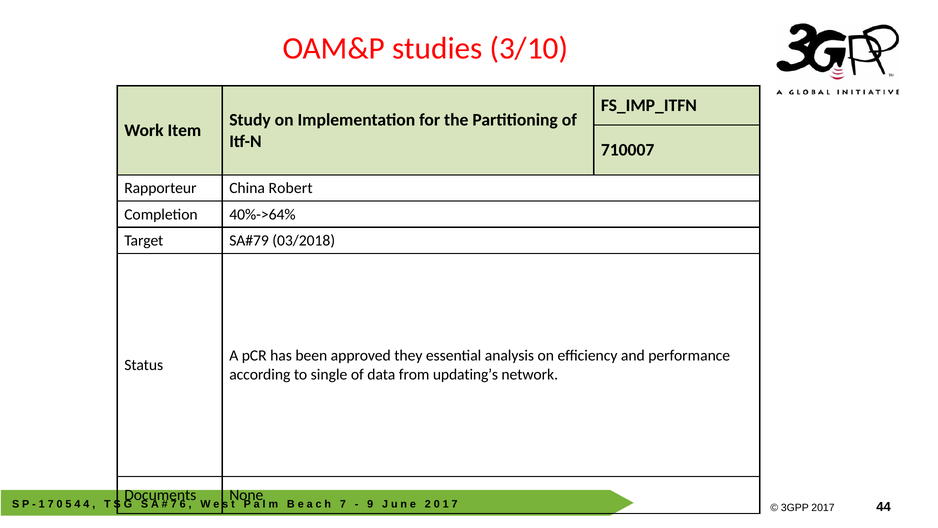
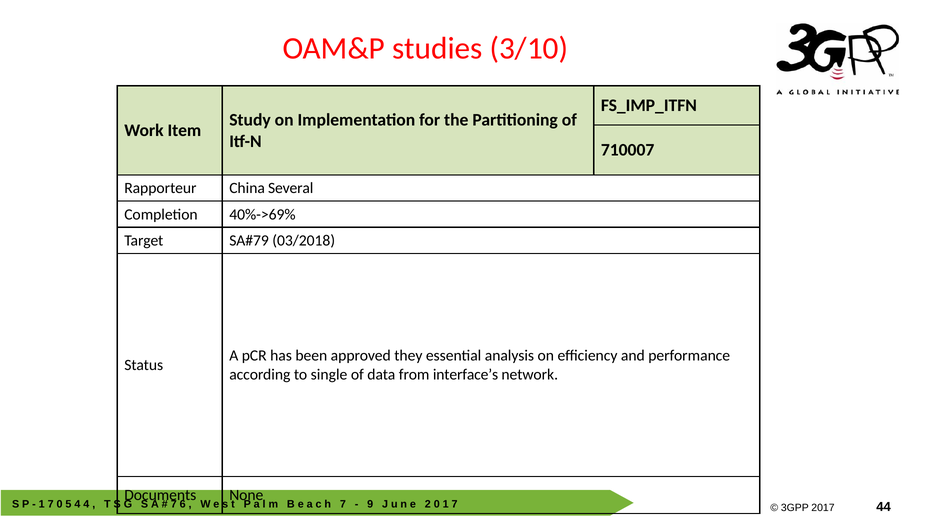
Robert: Robert -> Several
40%->64%: 40%->64% -> 40%->69%
updating’s: updating’s -> interface’s
